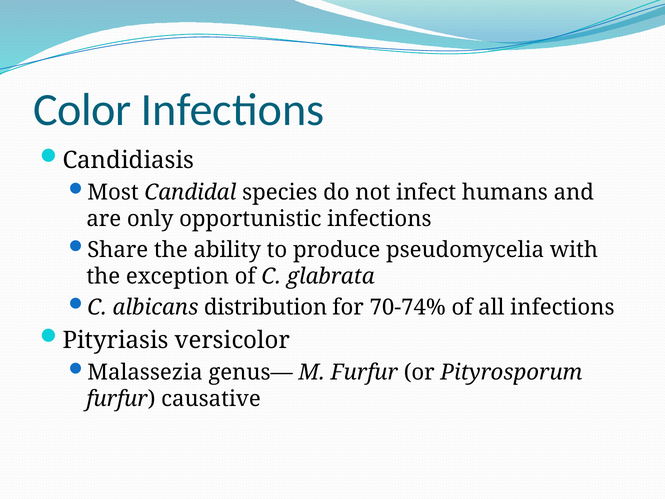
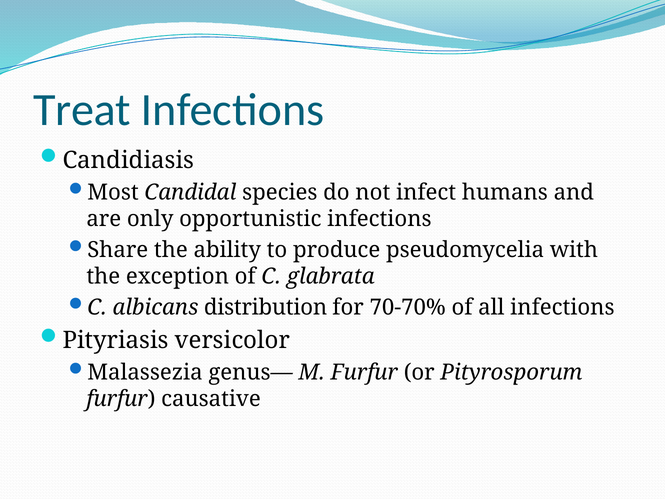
Color: Color -> Treat
70-74%: 70-74% -> 70-70%
